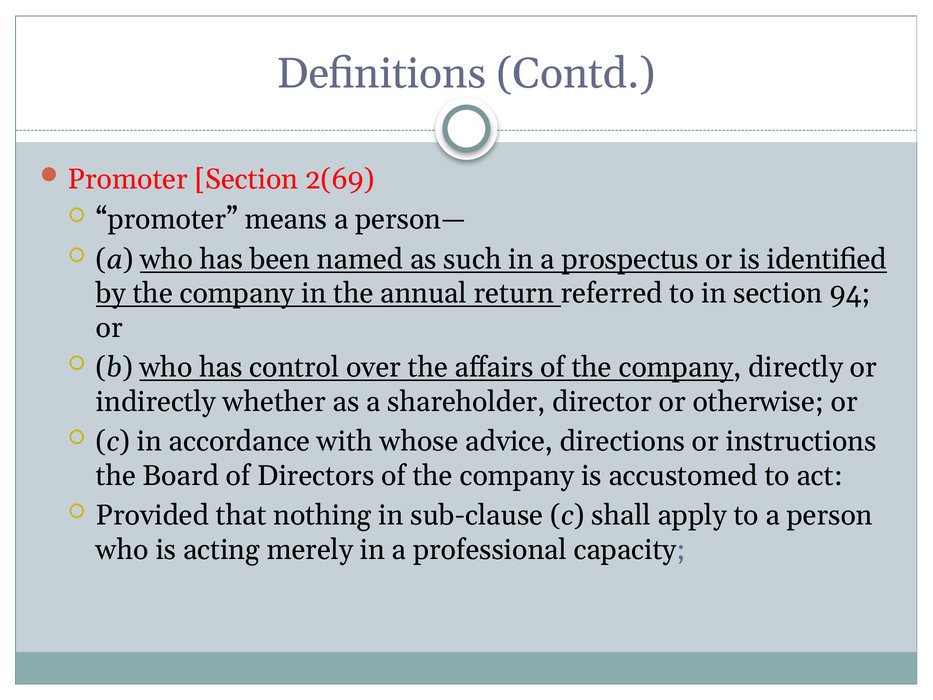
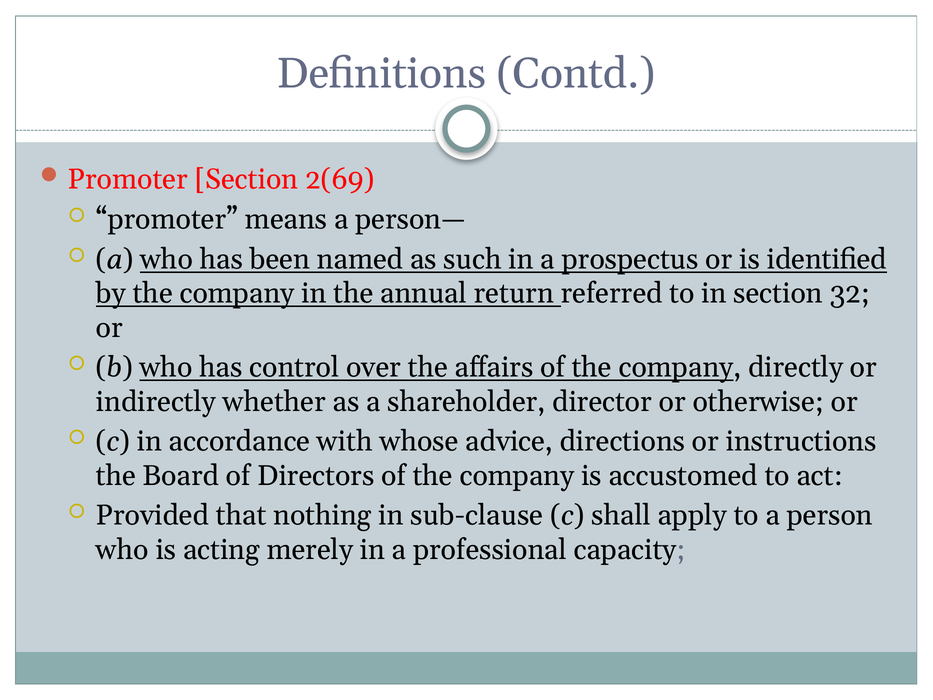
94: 94 -> 32
